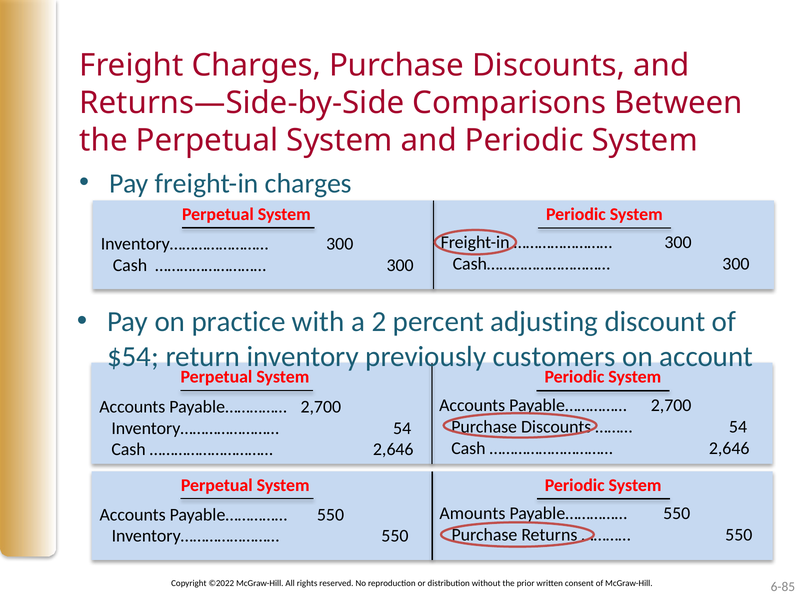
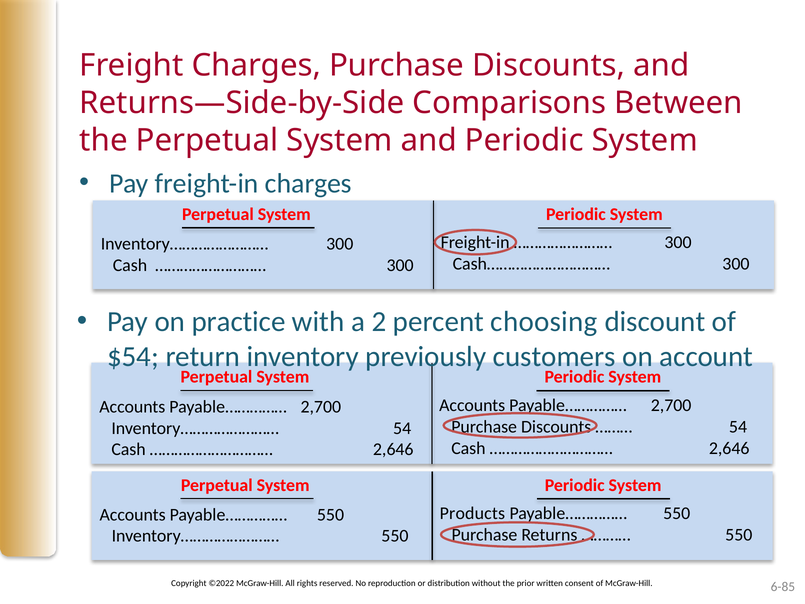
adjusting: adjusting -> choosing
Amounts: Amounts -> Products
